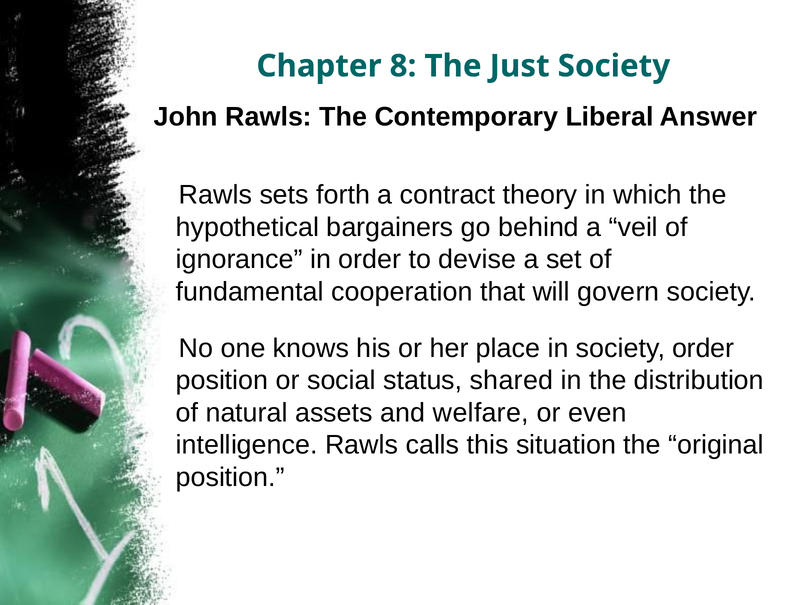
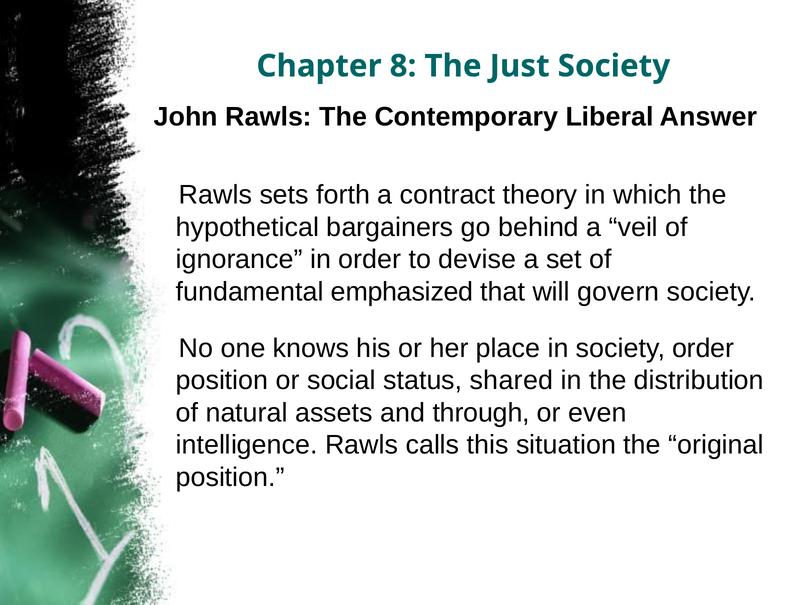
cooperation: cooperation -> emphasized
welfare: welfare -> through
